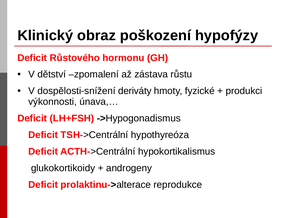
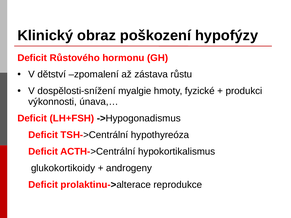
deriváty: deriváty -> myalgie
